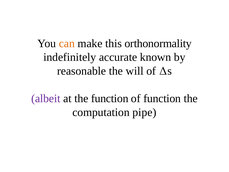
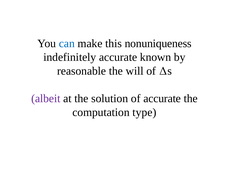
can colour: orange -> blue
orthonormality: orthonormality -> nonuniqueness
the function: function -> solution
of function: function -> accurate
pipe: pipe -> type
